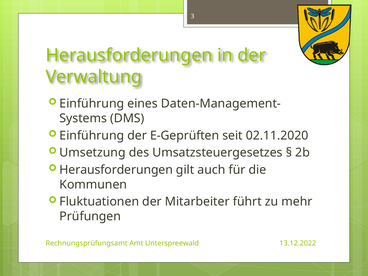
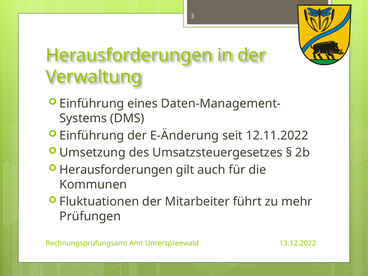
E-Geprüften: E-Geprüften -> E-Änderung
02.11.2020: 02.11.2020 -> 12.11.2022
